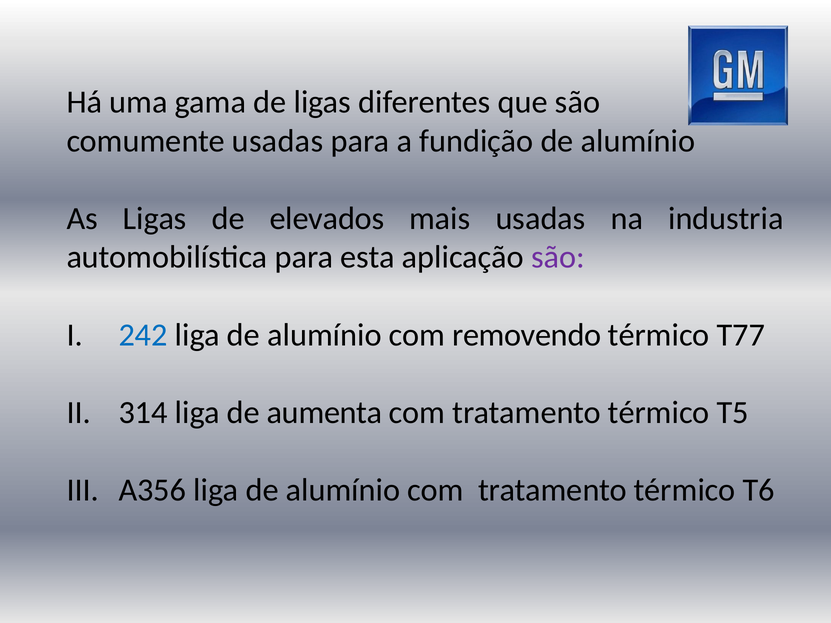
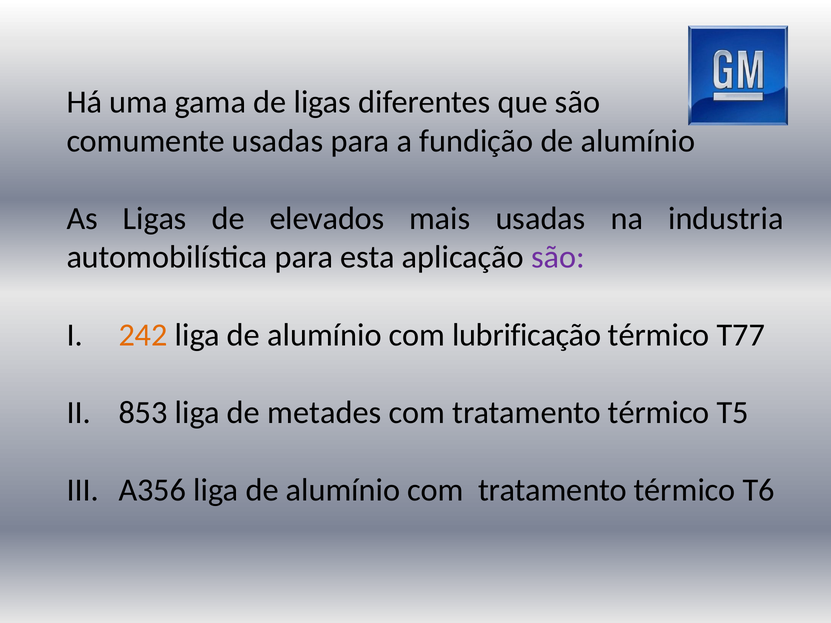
242 colour: blue -> orange
removendo: removendo -> lubrificação
314: 314 -> 853
aumenta: aumenta -> metades
